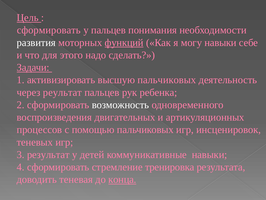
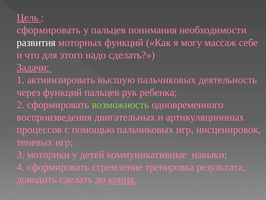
функций at (124, 42) underline: present -> none
могу навыки: навыки -> массаж
через реультат: реультат -> функций
возможность colour: white -> light green
результат: результат -> моторики
доводить теневая: теневая -> сделать
